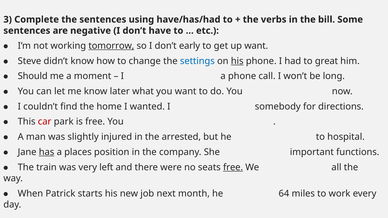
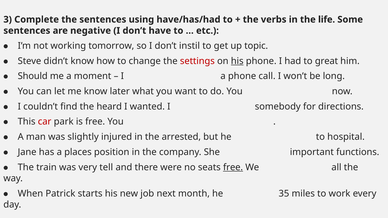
bill: bill -> life
tomorrow underline: present -> none
early: early -> instil
up want: want -> topic
settings colour: blue -> red
home: home -> heard
has underline: present -> none
left: left -> tell
64: 64 -> 35
